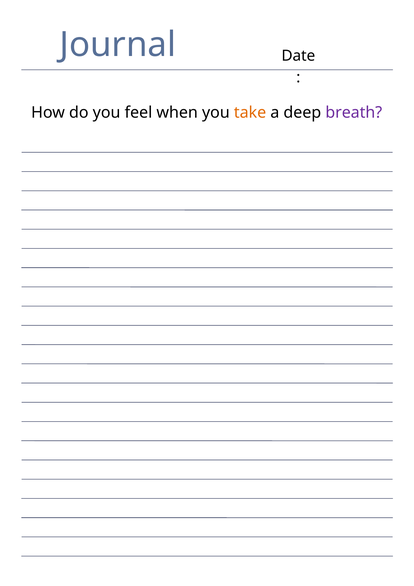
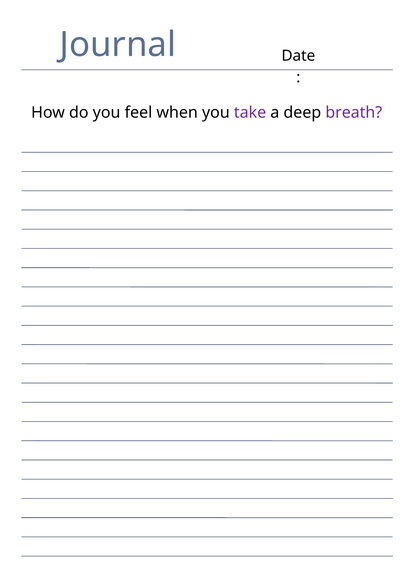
take colour: orange -> purple
